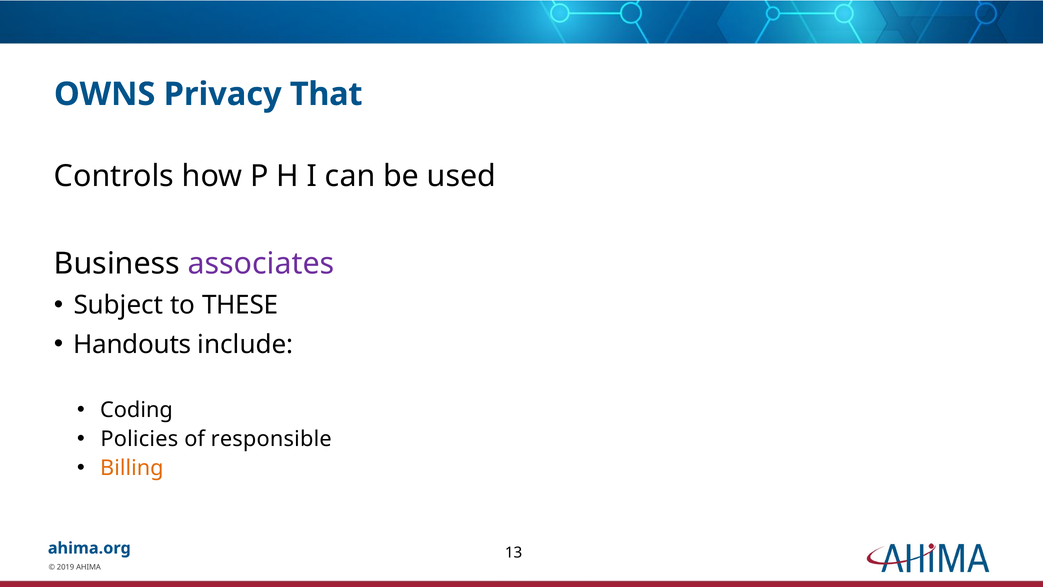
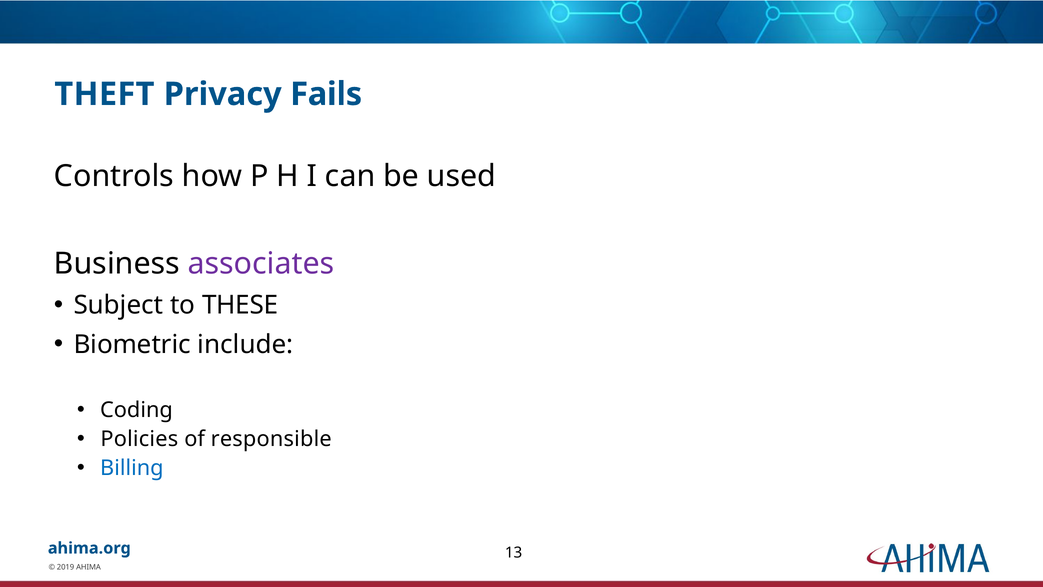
OWNS: OWNS -> THEFT
That: That -> Fails
Handouts: Handouts -> Biometric
Billing colour: orange -> blue
